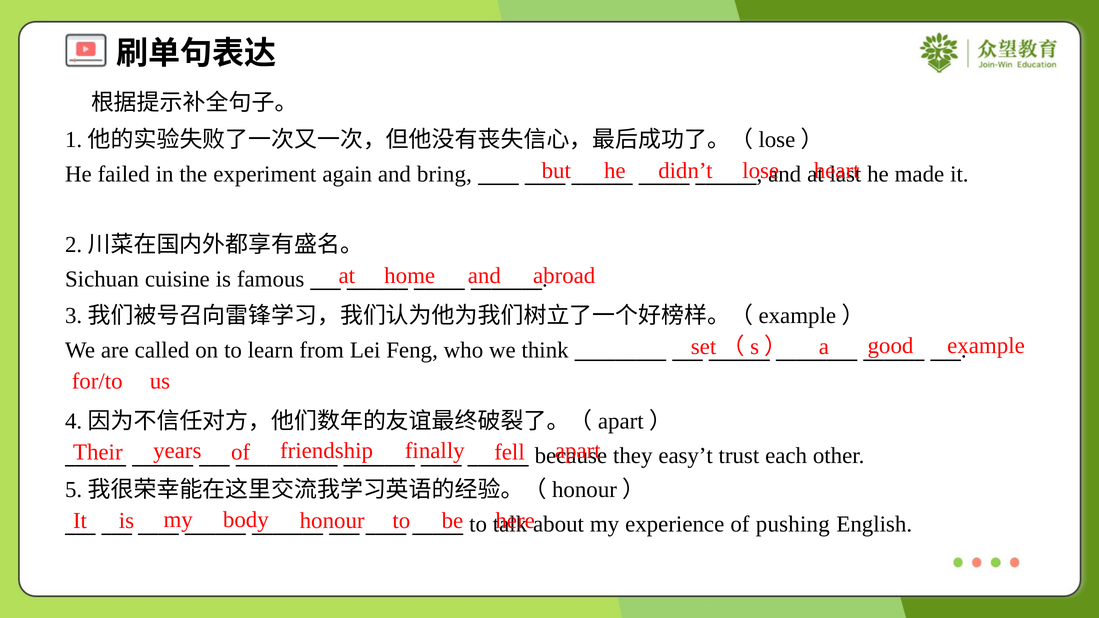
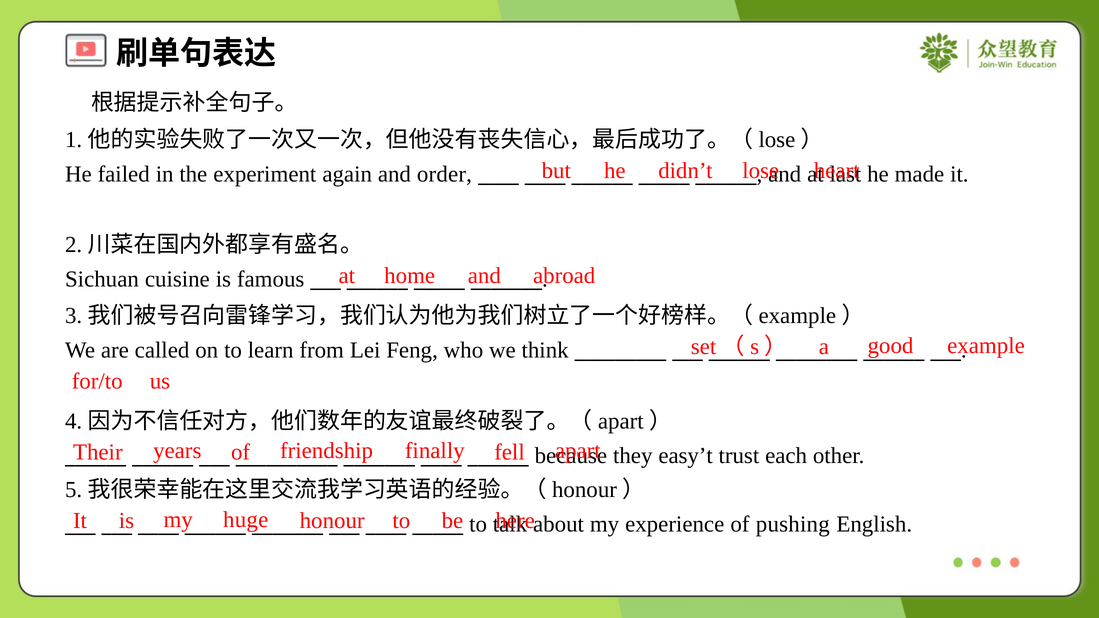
bring: bring -> order
body: body -> huge
